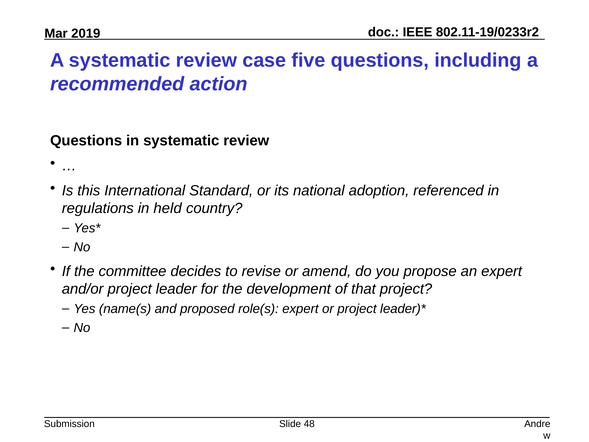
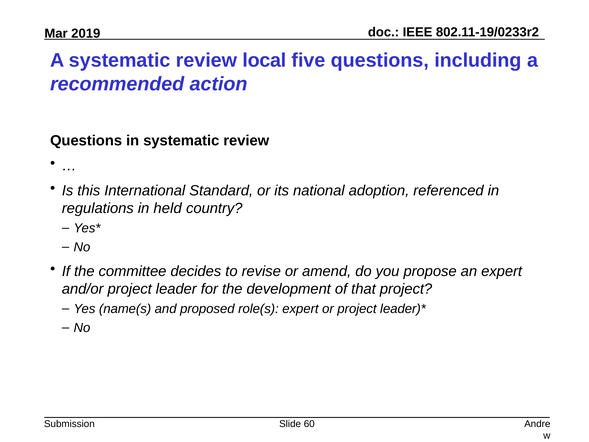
case: case -> local
48: 48 -> 60
